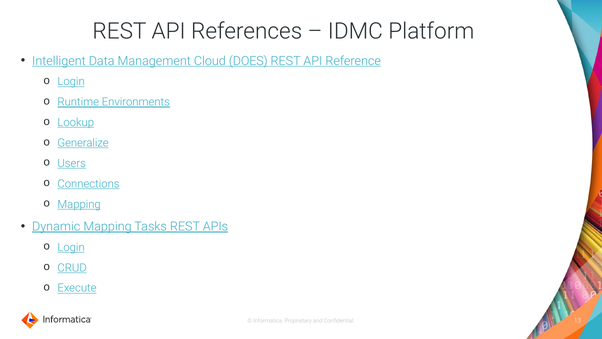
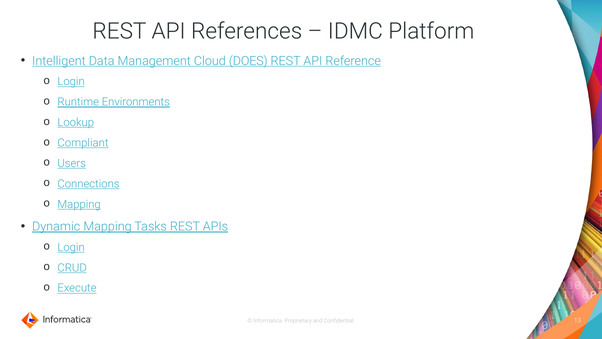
Generalize: Generalize -> Compliant
